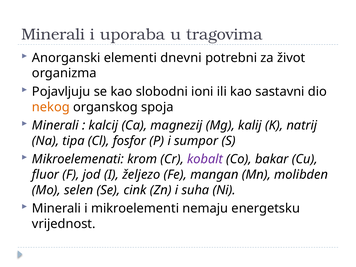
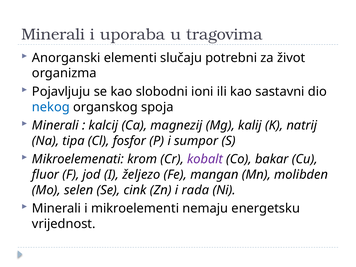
dnevni: dnevni -> slučaju
nekog colour: orange -> blue
suha: suha -> rada
